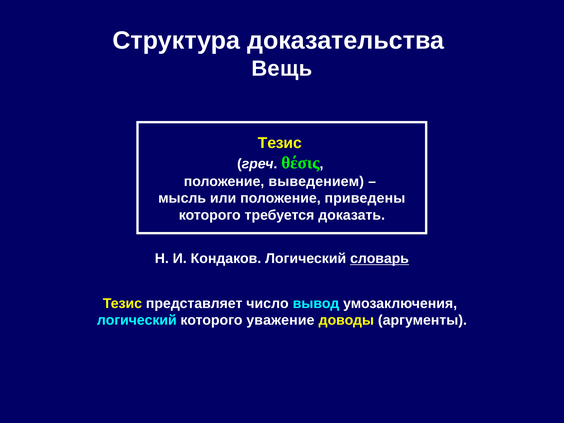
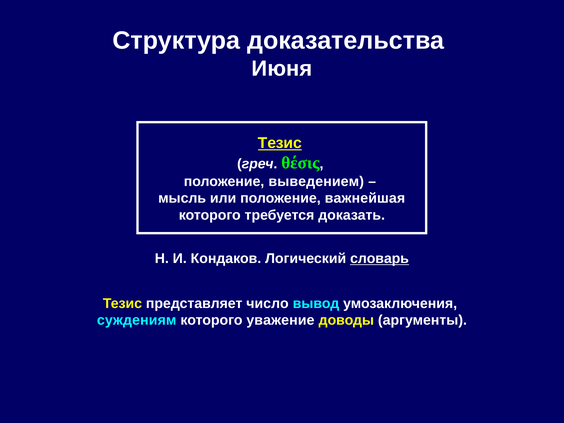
Вещь: Вещь -> Июня
Тезис at (280, 143) underline: none -> present
приведены: приведены -> важнейшая
логический at (137, 320): логический -> суждениям
